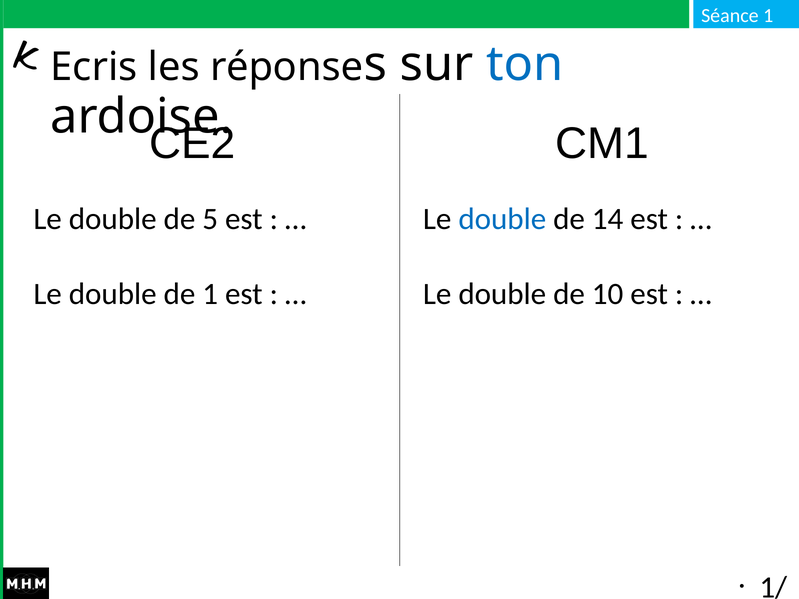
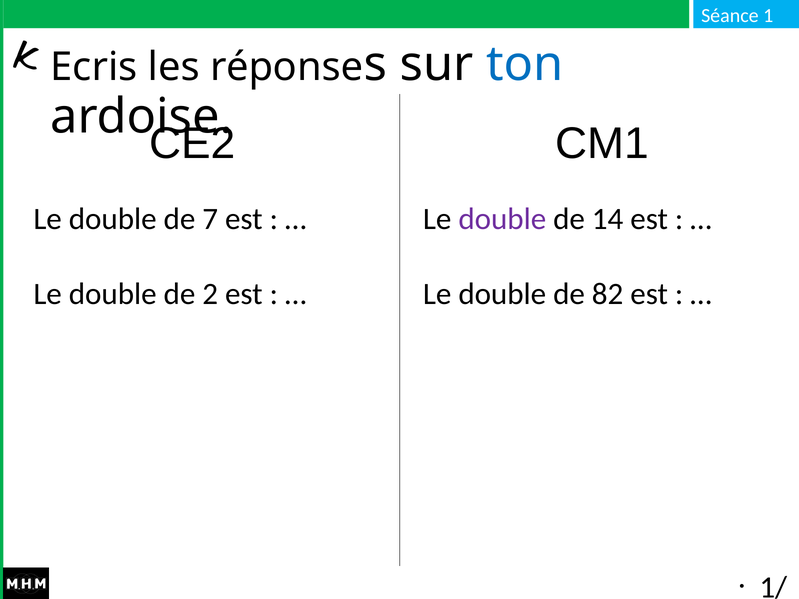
5: 5 -> 7
double at (502, 219) colour: blue -> purple
de 1: 1 -> 2
10: 10 -> 82
